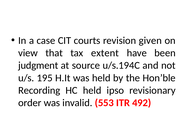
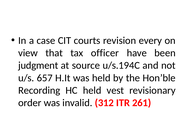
given: given -> every
extent: extent -> officer
195: 195 -> 657
ipso: ipso -> vest
553: 553 -> 312
492: 492 -> 261
